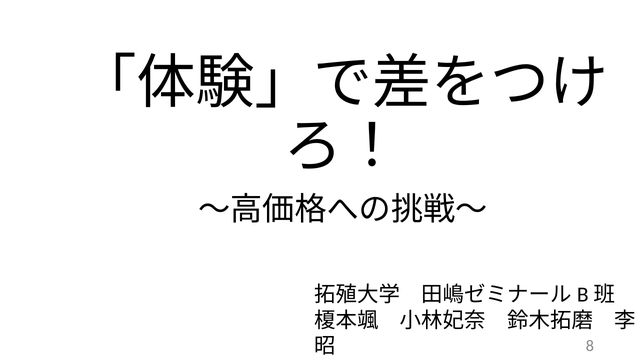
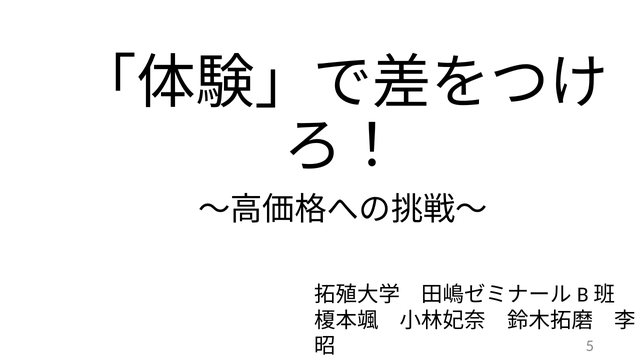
8: 8 -> 5
